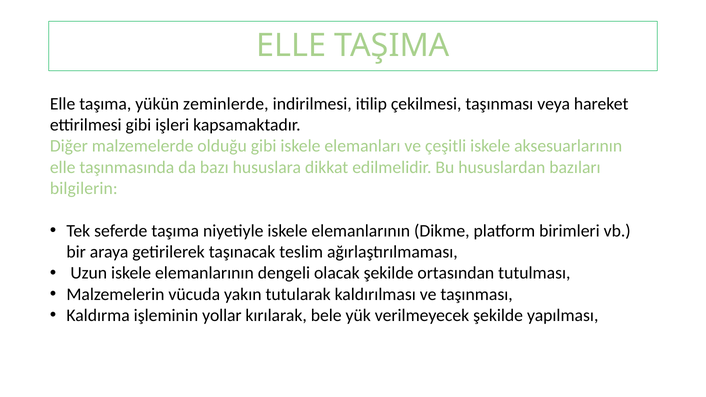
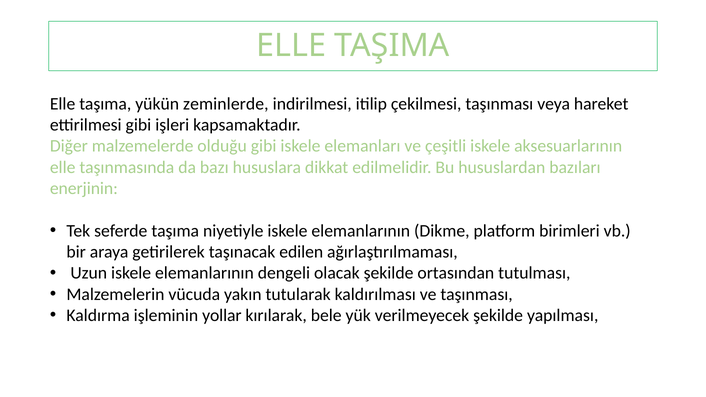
bilgilerin: bilgilerin -> enerjinin
teslim: teslim -> edilen
